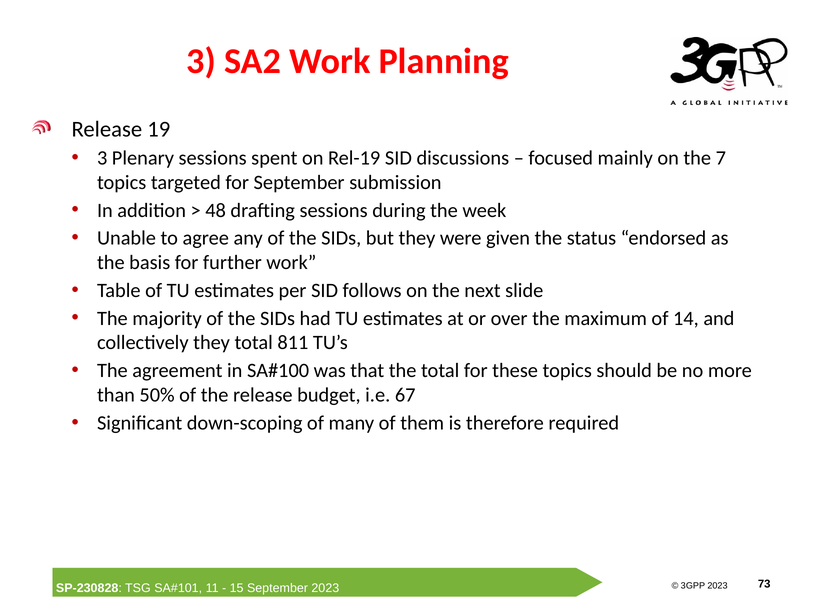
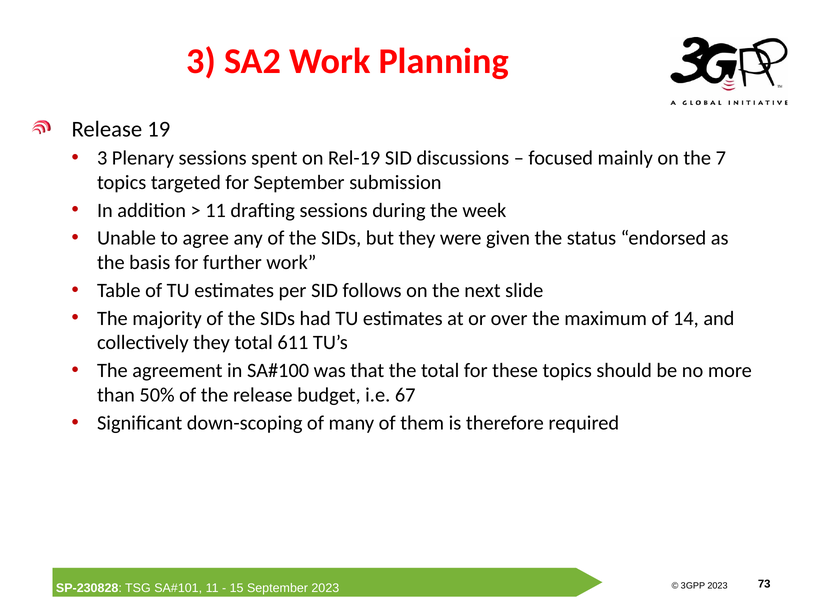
48 at (216, 210): 48 -> 11
811: 811 -> 611
